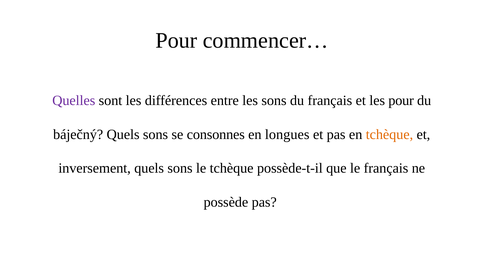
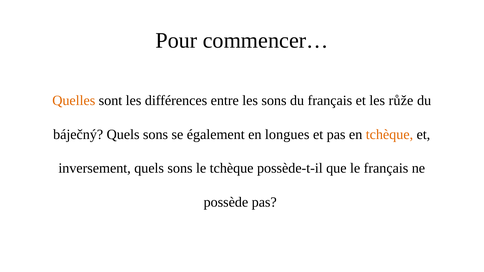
Quelles colour: purple -> orange
les pour: pour -> růže
consonnes: consonnes -> également
